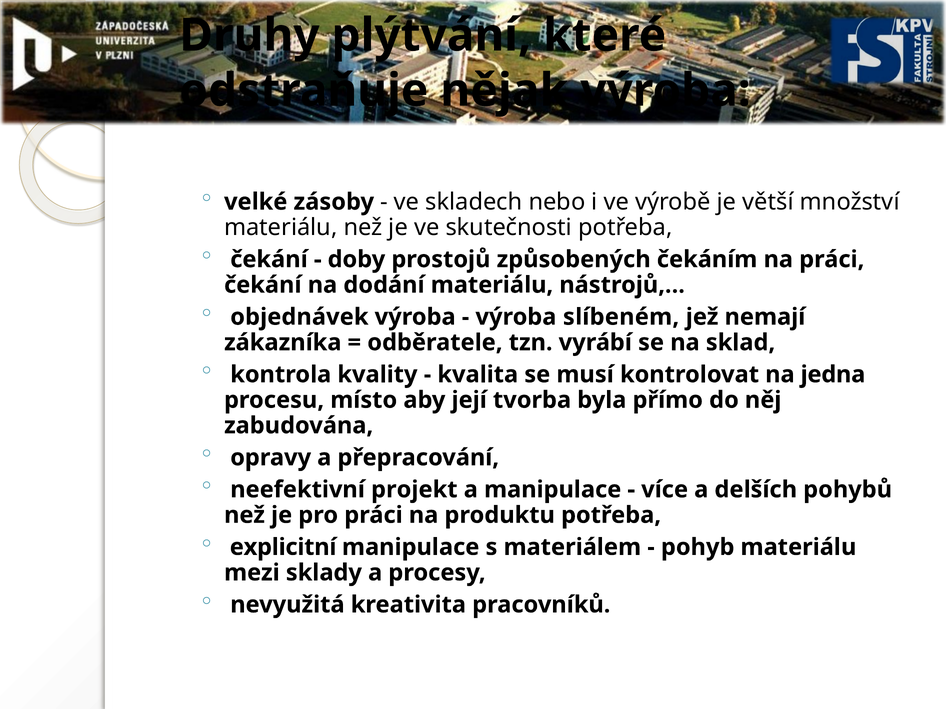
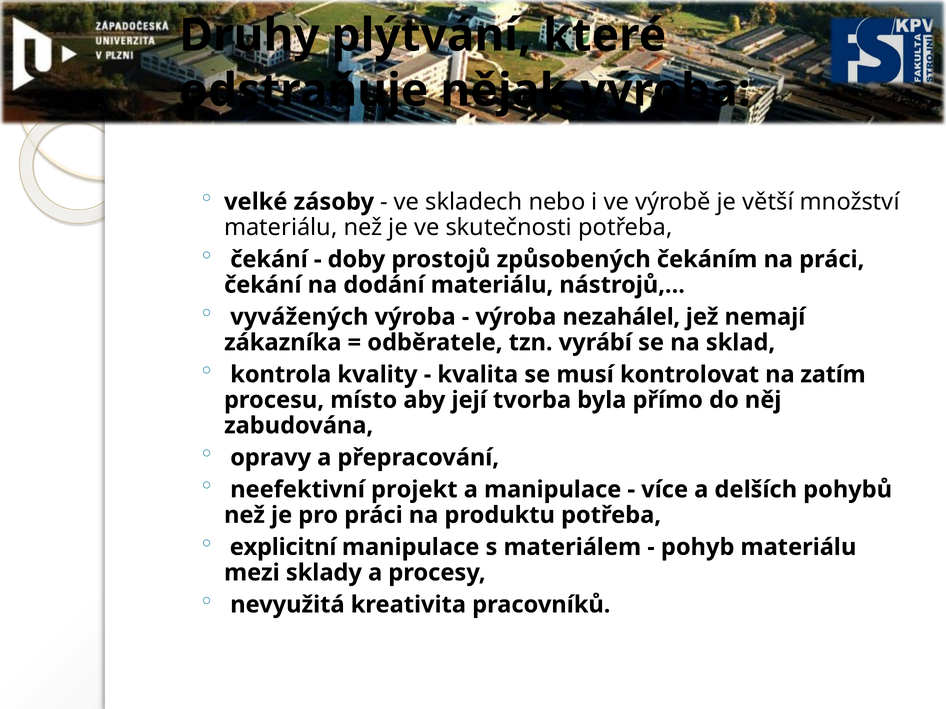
objednávek: objednávek -> vyvážených
slíbeném: slíbeném -> nezahálel
jedna: jedna -> zatím
